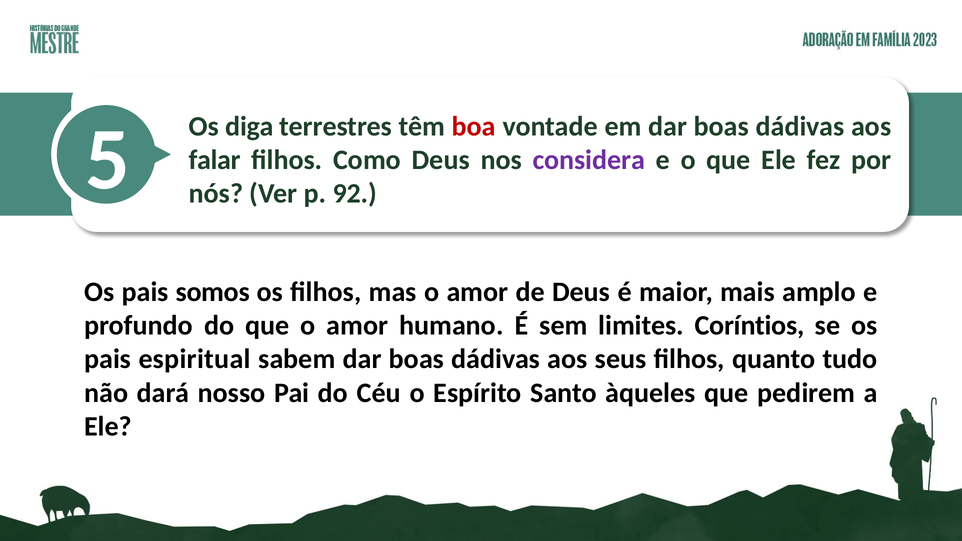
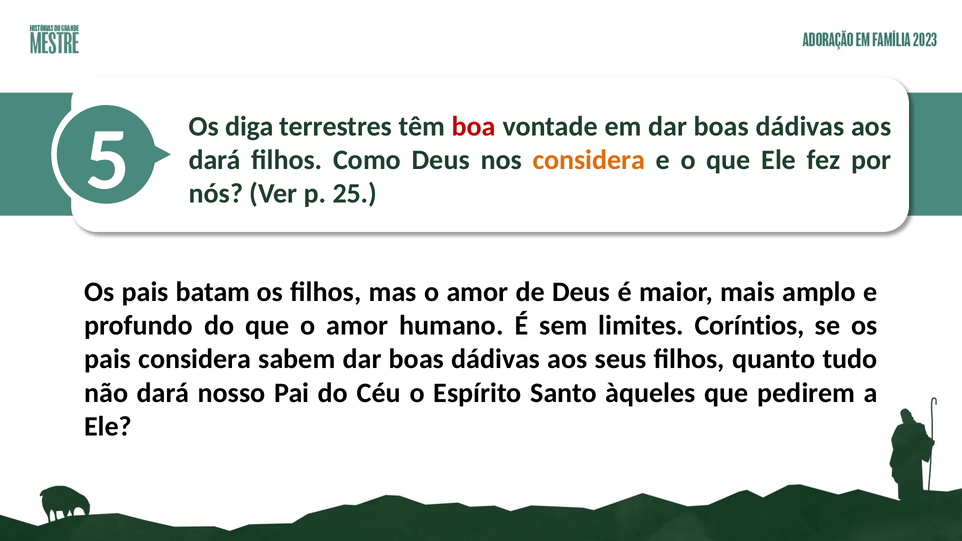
falar at (215, 160): falar -> dará
considera at (589, 160) colour: purple -> orange
92: 92 -> 25
somos: somos -> batam
pais espiritual: espiritual -> considera
